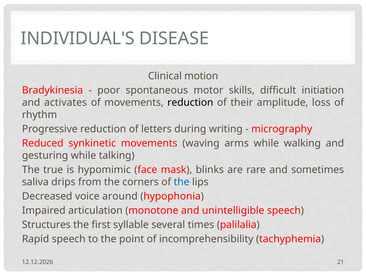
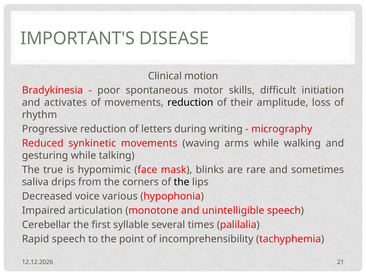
INDIVIDUAL'S: INDIVIDUAL'S -> IMPORTANT'S
the at (182, 182) colour: blue -> black
around: around -> various
Structures: Structures -> Cerebellar
